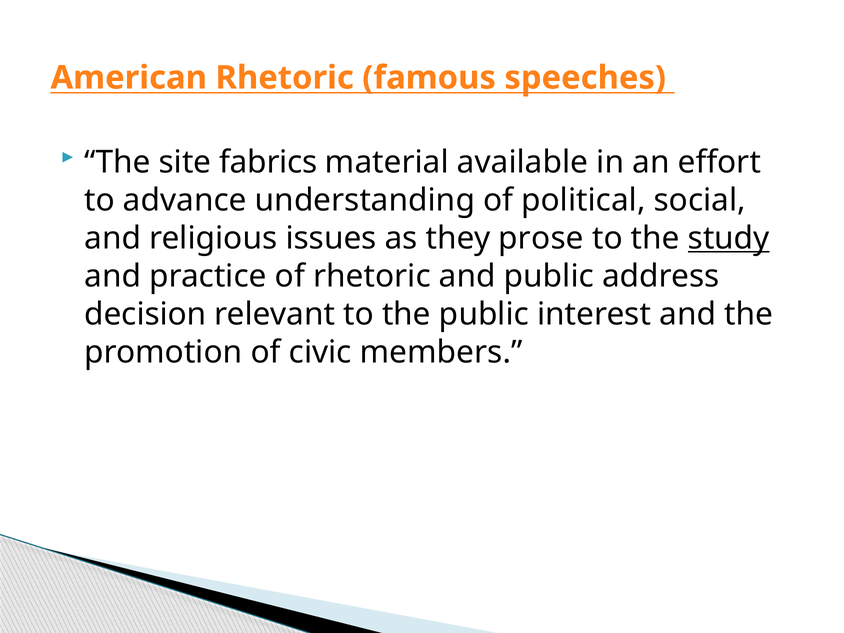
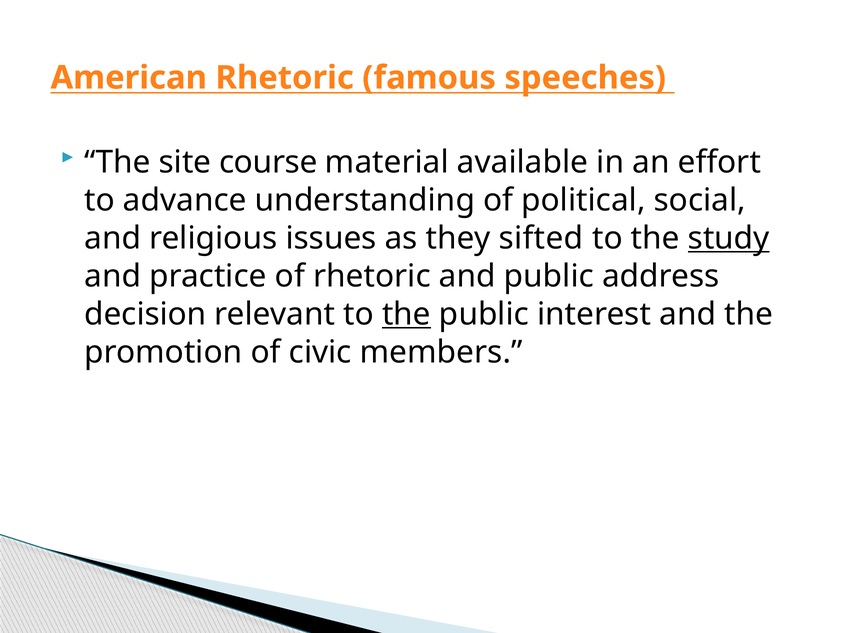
fabrics: fabrics -> course
prose: prose -> sifted
the at (406, 314) underline: none -> present
